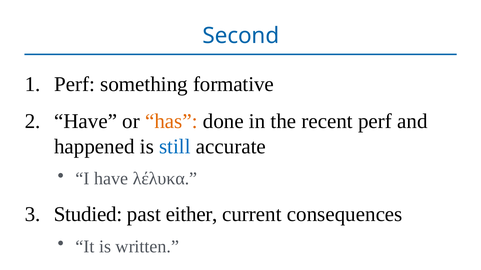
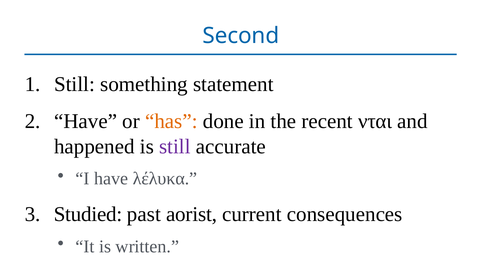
Perf at (74, 84): Perf -> Still
formative: formative -> statement
recent perf: perf -> νται
still at (175, 147) colour: blue -> purple
either: either -> aorist
